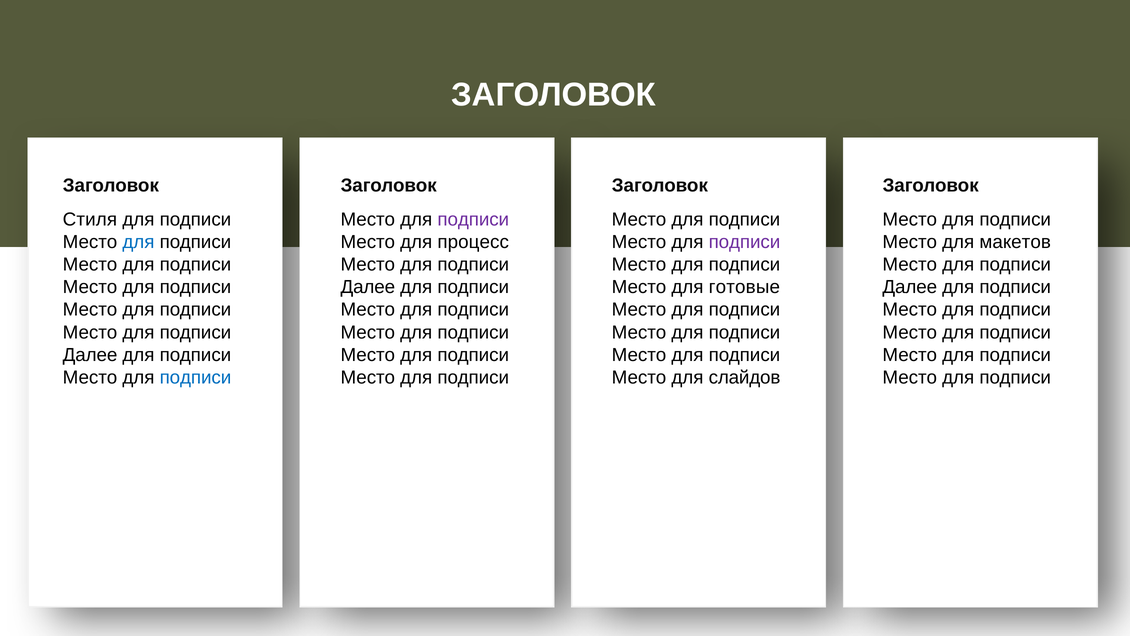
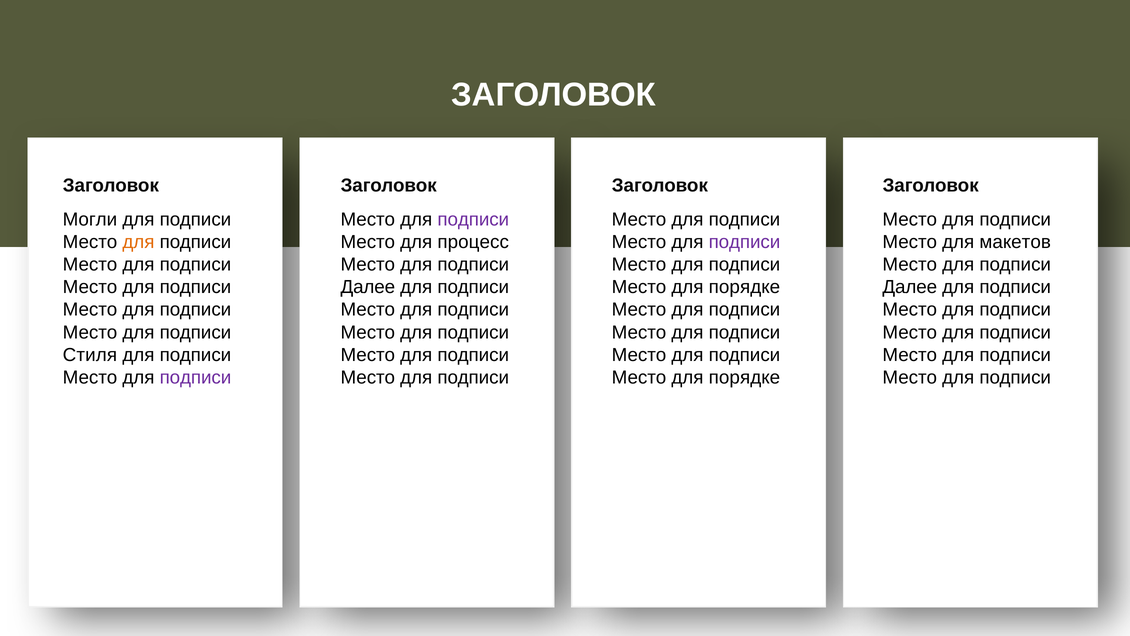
Стиля: Стиля -> Могли
для at (138, 242) colour: blue -> orange
готовые at (744, 287): готовые -> порядке
Далее at (90, 355): Далее -> Стиля
подписи at (195, 377) colour: blue -> purple
слайдов at (745, 377): слайдов -> порядке
